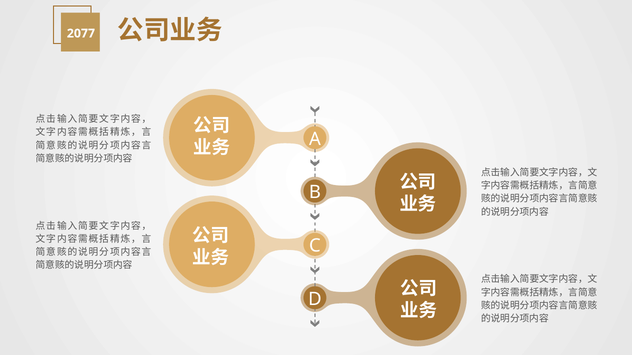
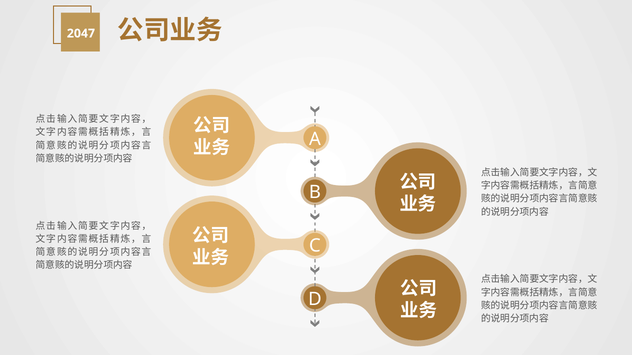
2077: 2077 -> 2047
